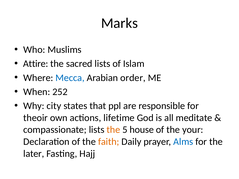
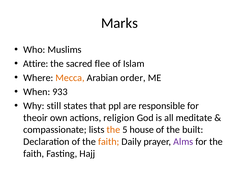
sacred lists: lists -> flee
Mecca colour: blue -> orange
252: 252 -> 933
city: city -> still
lifetime: lifetime -> religion
your: your -> built
Alms colour: blue -> purple
later at (34, 154): later -> faith
